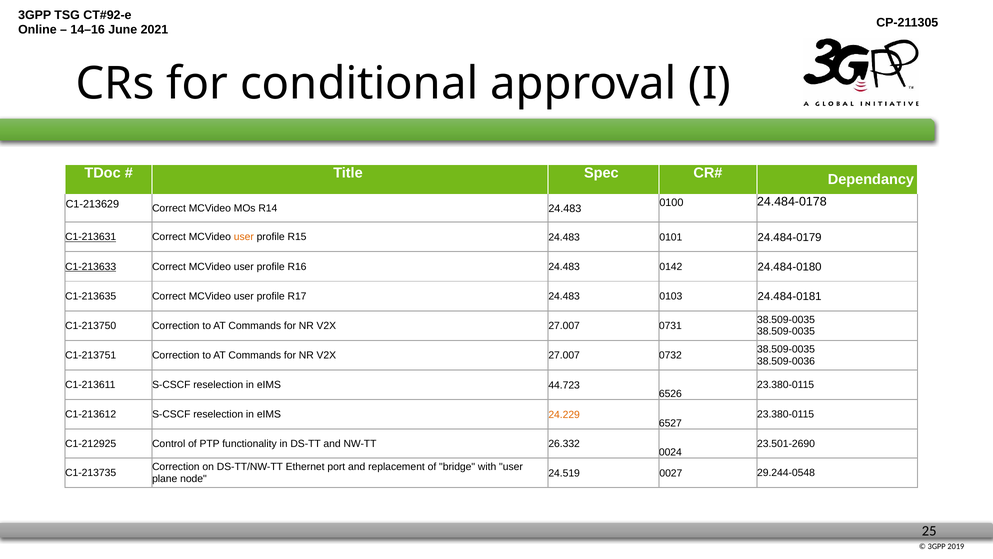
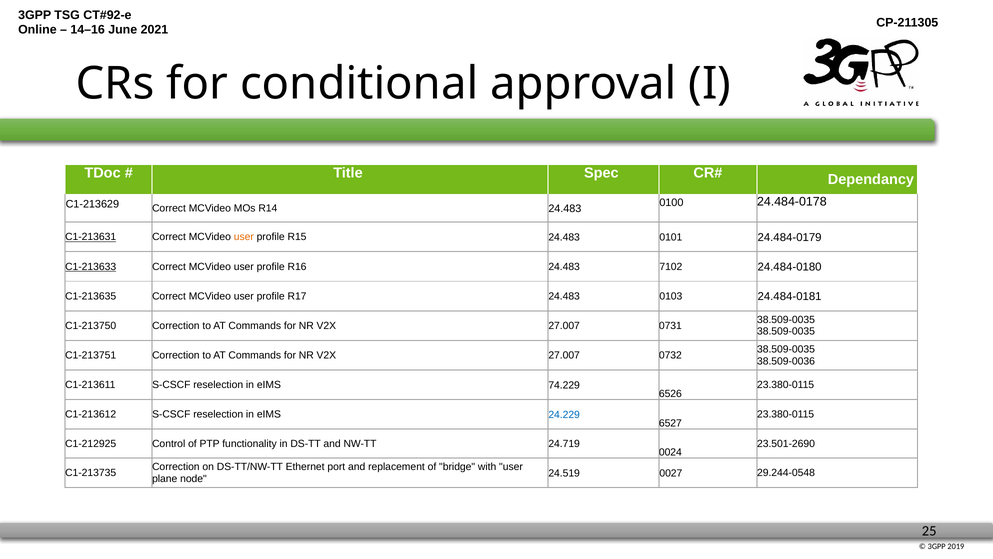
0142: 0142 -> 7102
44.723: 44.723 -> 74.229
24.229 colour: orange -> blue
26.332: 26.332 -> 24.719
